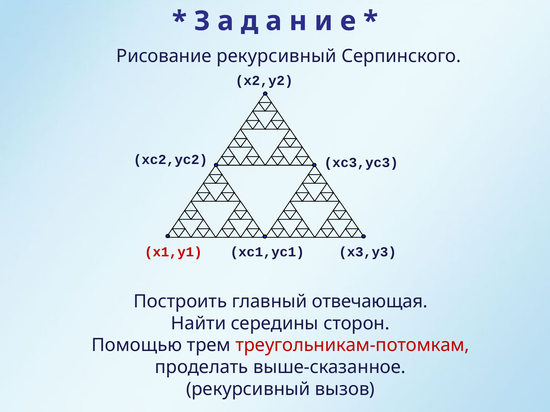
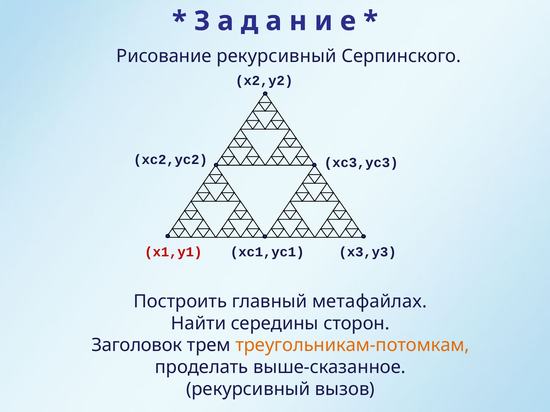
отвечающая: отвечающая -> метафайлах
Помощью: Помощью -> Заголовок
треугольникам-потомкам colour: red -> orange
